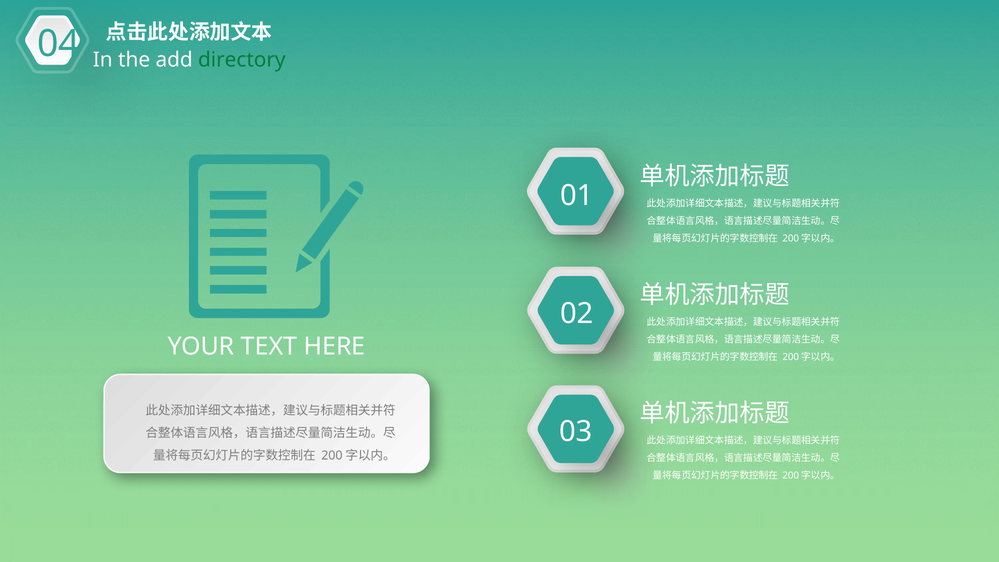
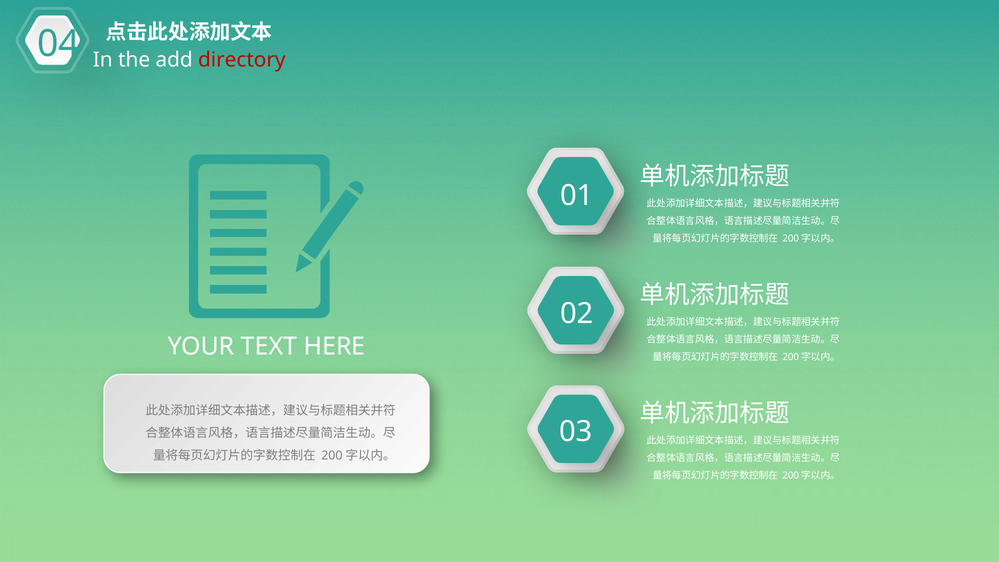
directory colour: green -> red
